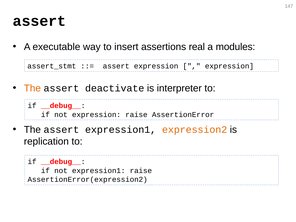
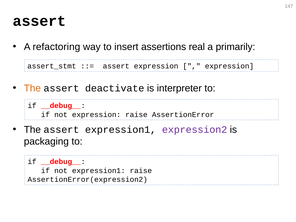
executable: executable -> refactoring
modules: modules -> primarily
expression2 colour: orange -> purple
replication: replication -> packaging
